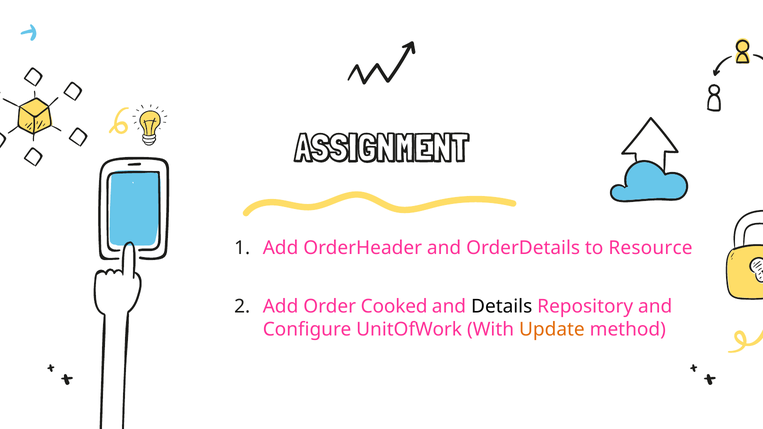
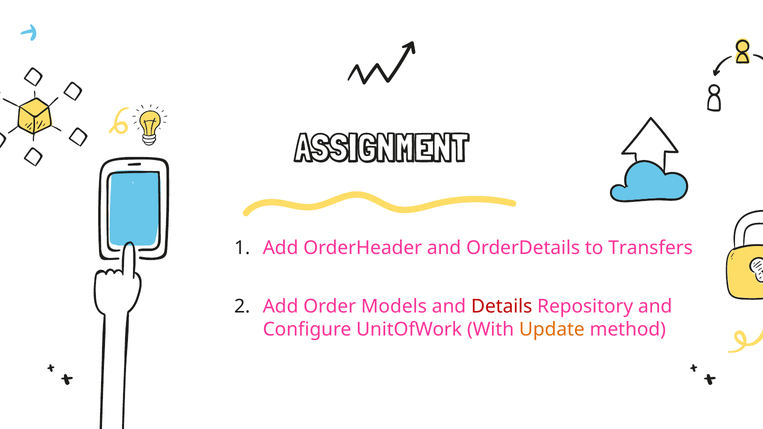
Resource: Resource -> Transfers
Cooked: Cooked -> Models
Details colour: black -> red
